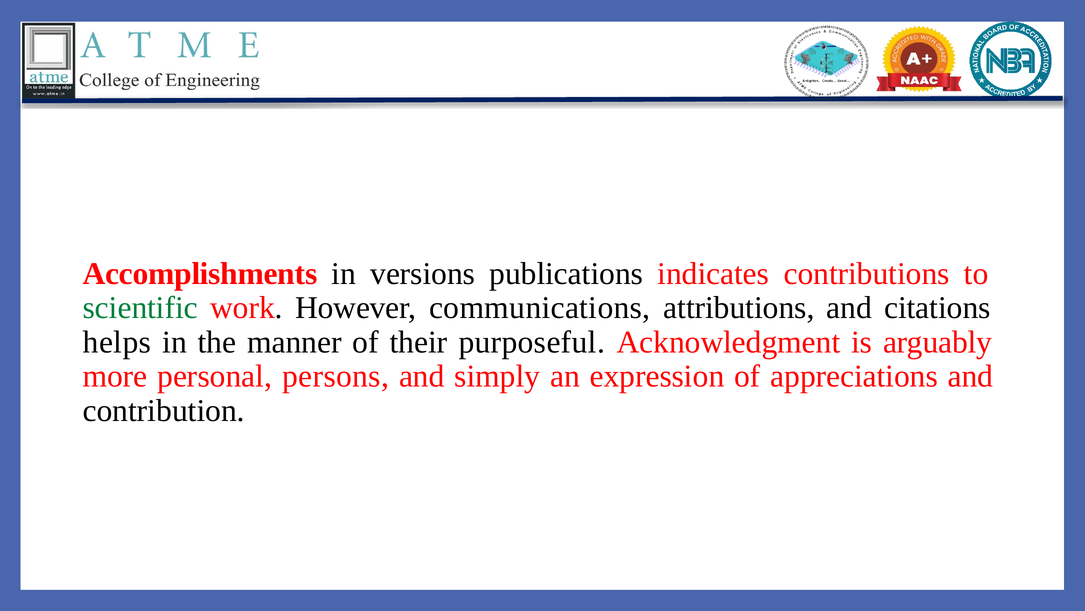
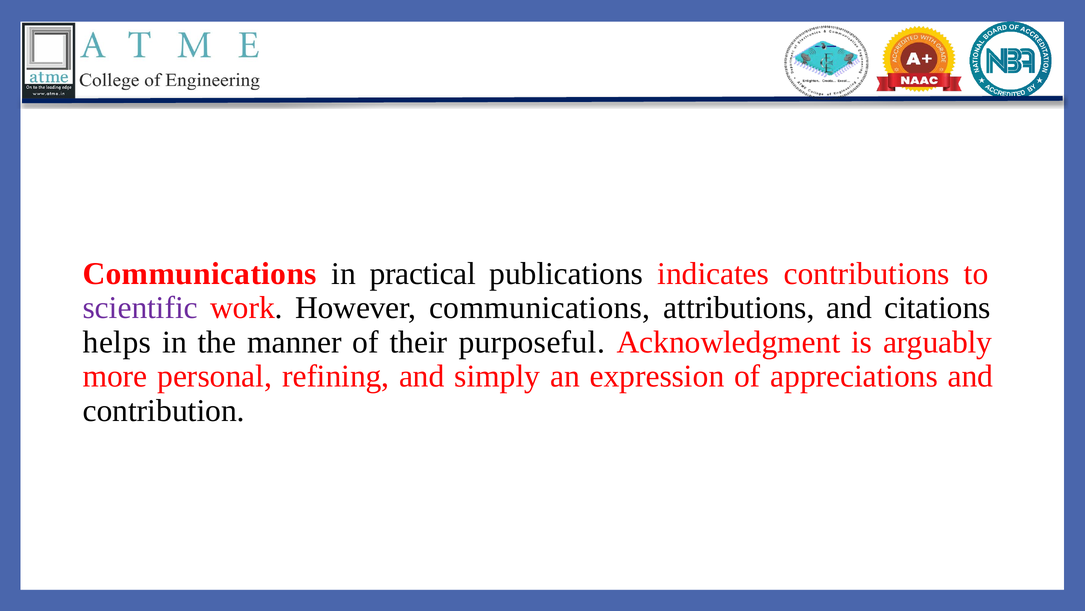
Accomplishments at (200, 273): Accomplishments -> Communications
versions: versions -> practical
scientific colour: green -> purple
persons: persons -> refining
